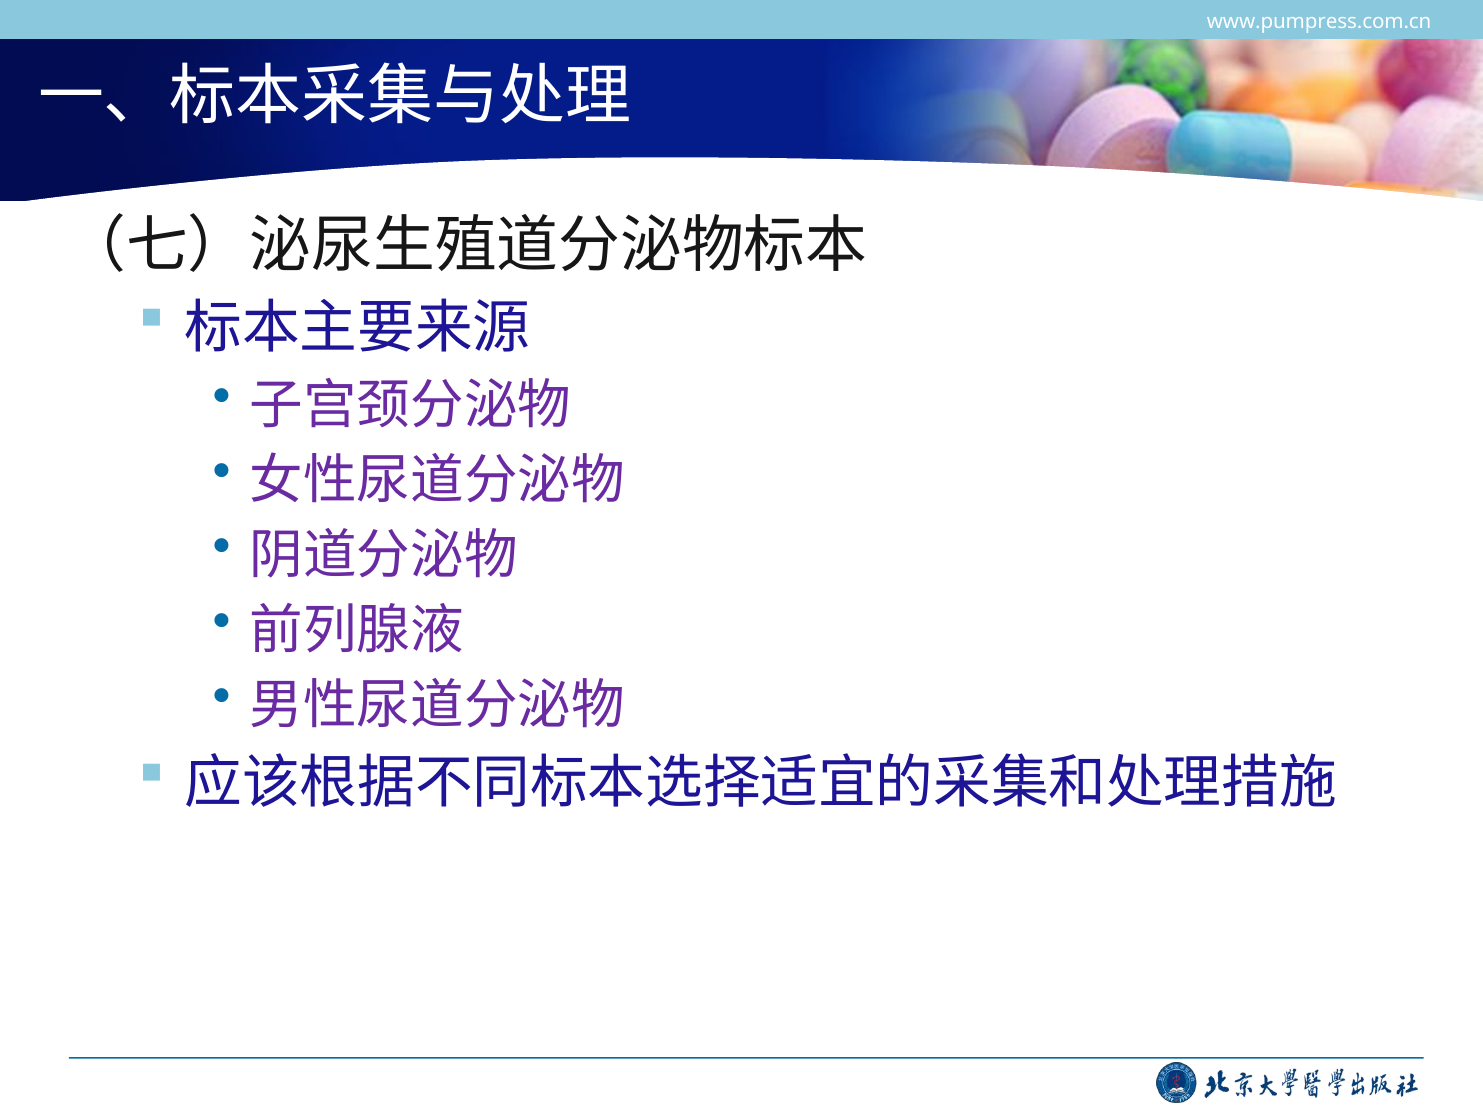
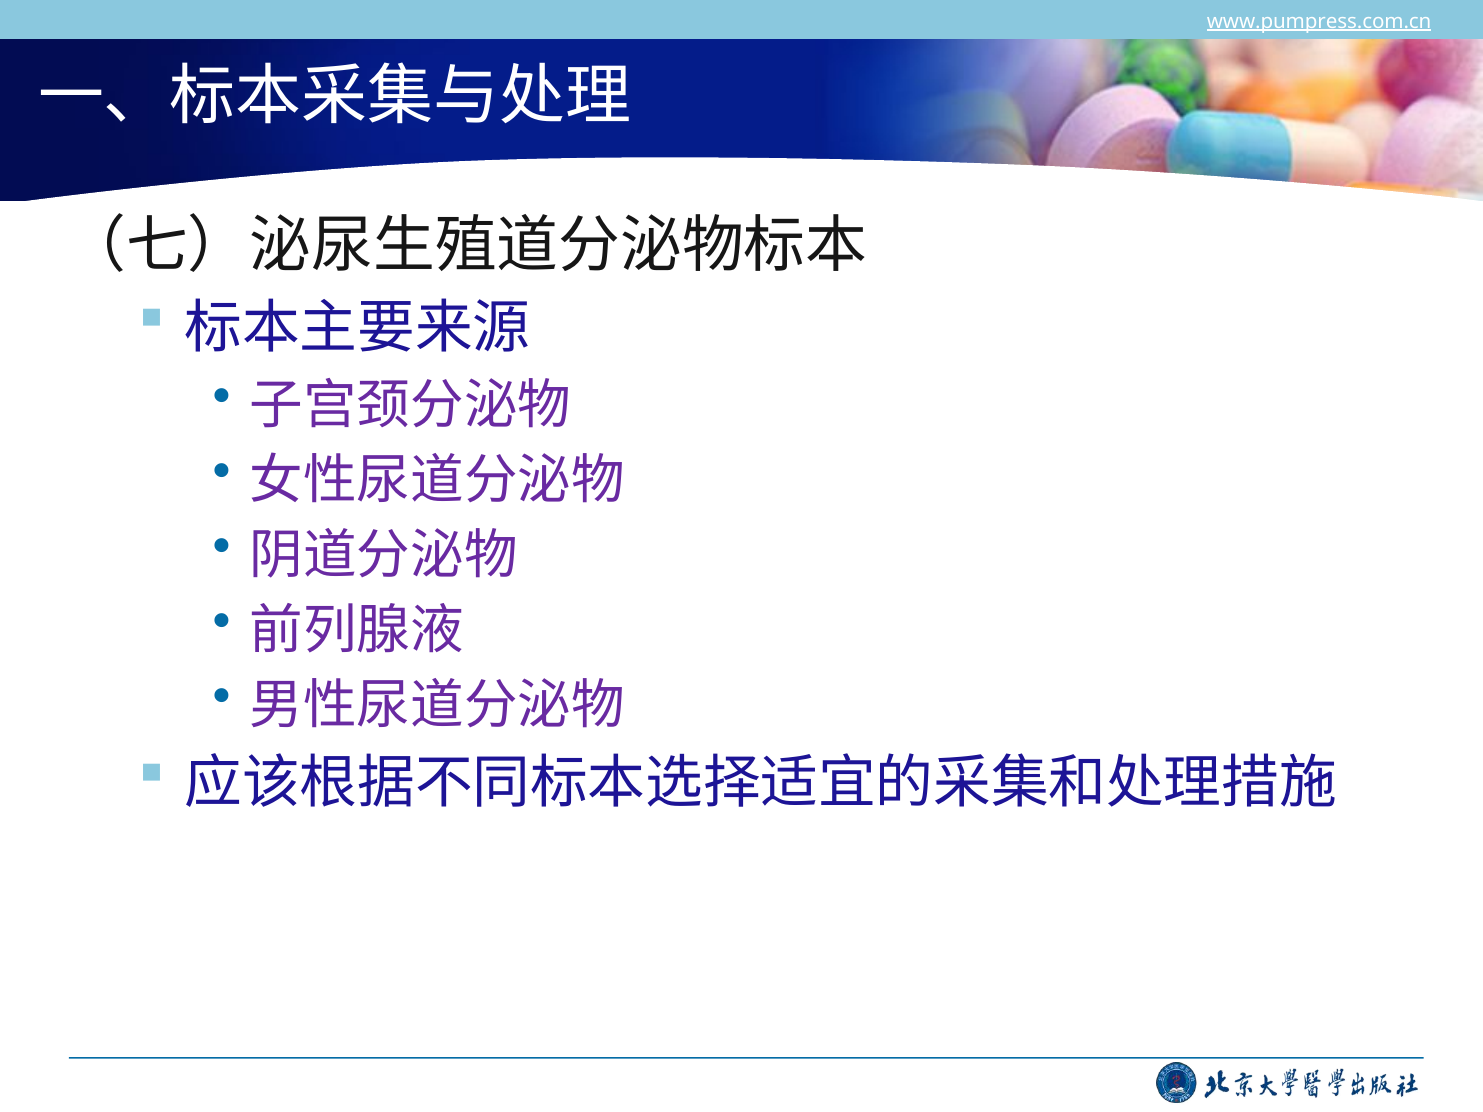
www.pumpress.com.cn underline: none -> present
